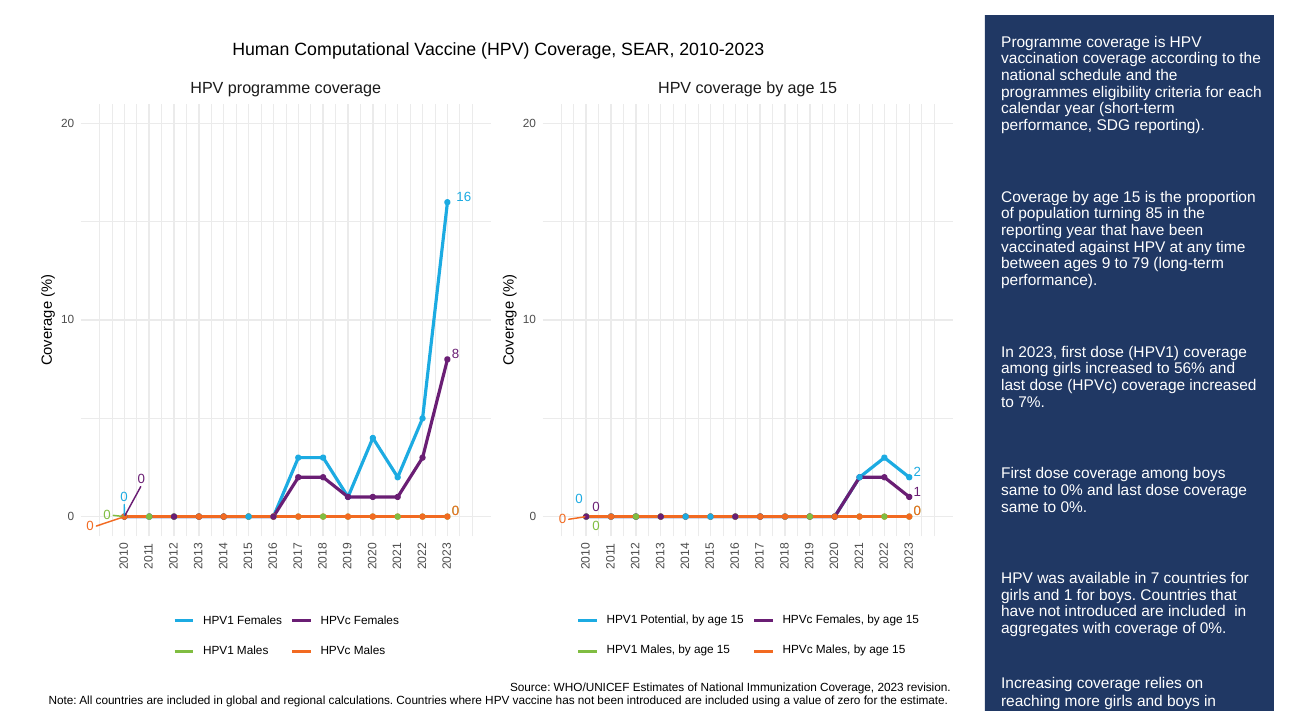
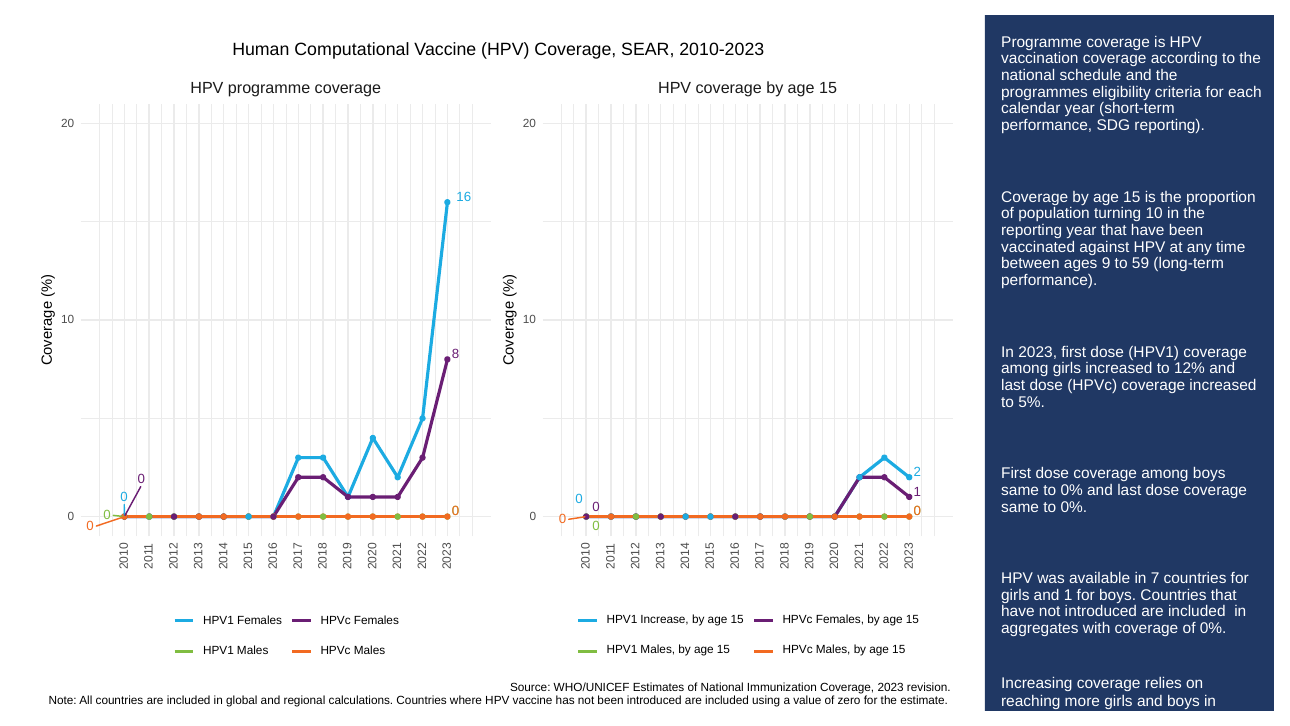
turning 85: 85 -> 10
79: 79 -> 59
56%: 56% -> 12%
7%: 7% -> 5%
Potential: Potential -> Increase
